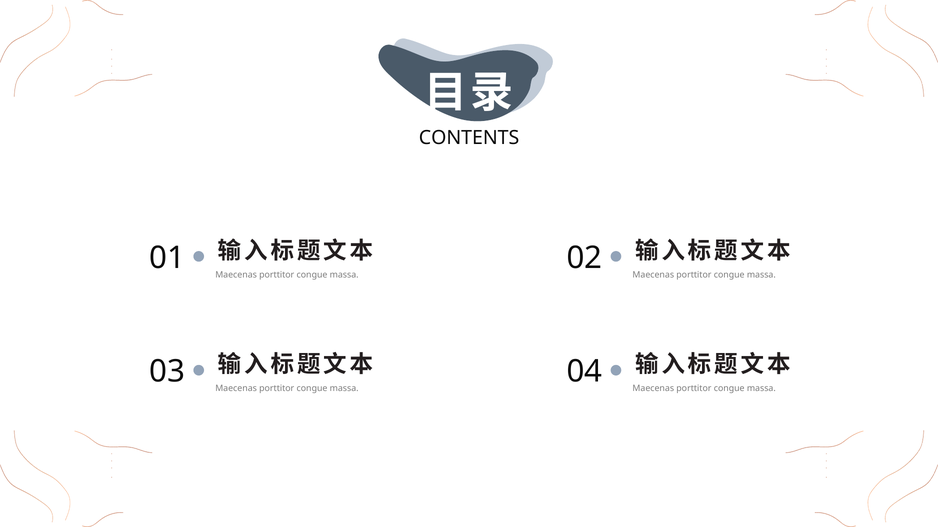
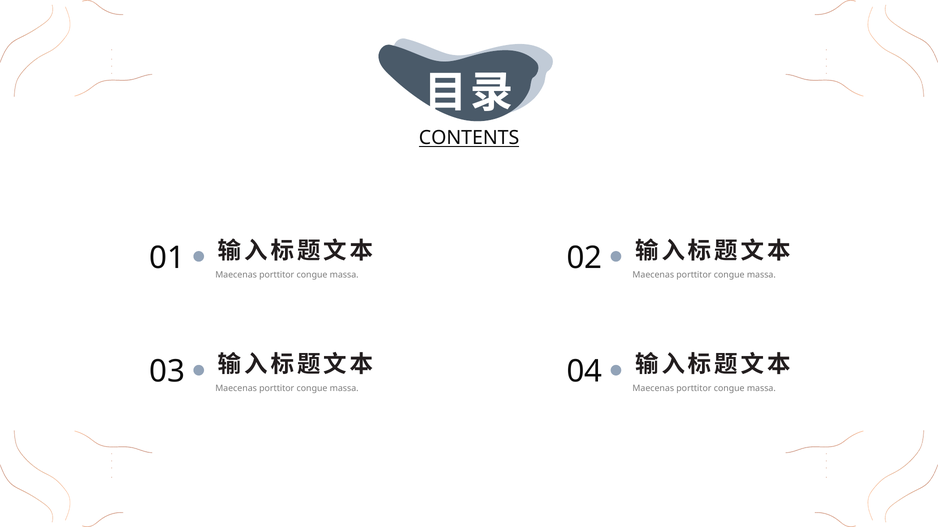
CONTENTS underline: none -> present
